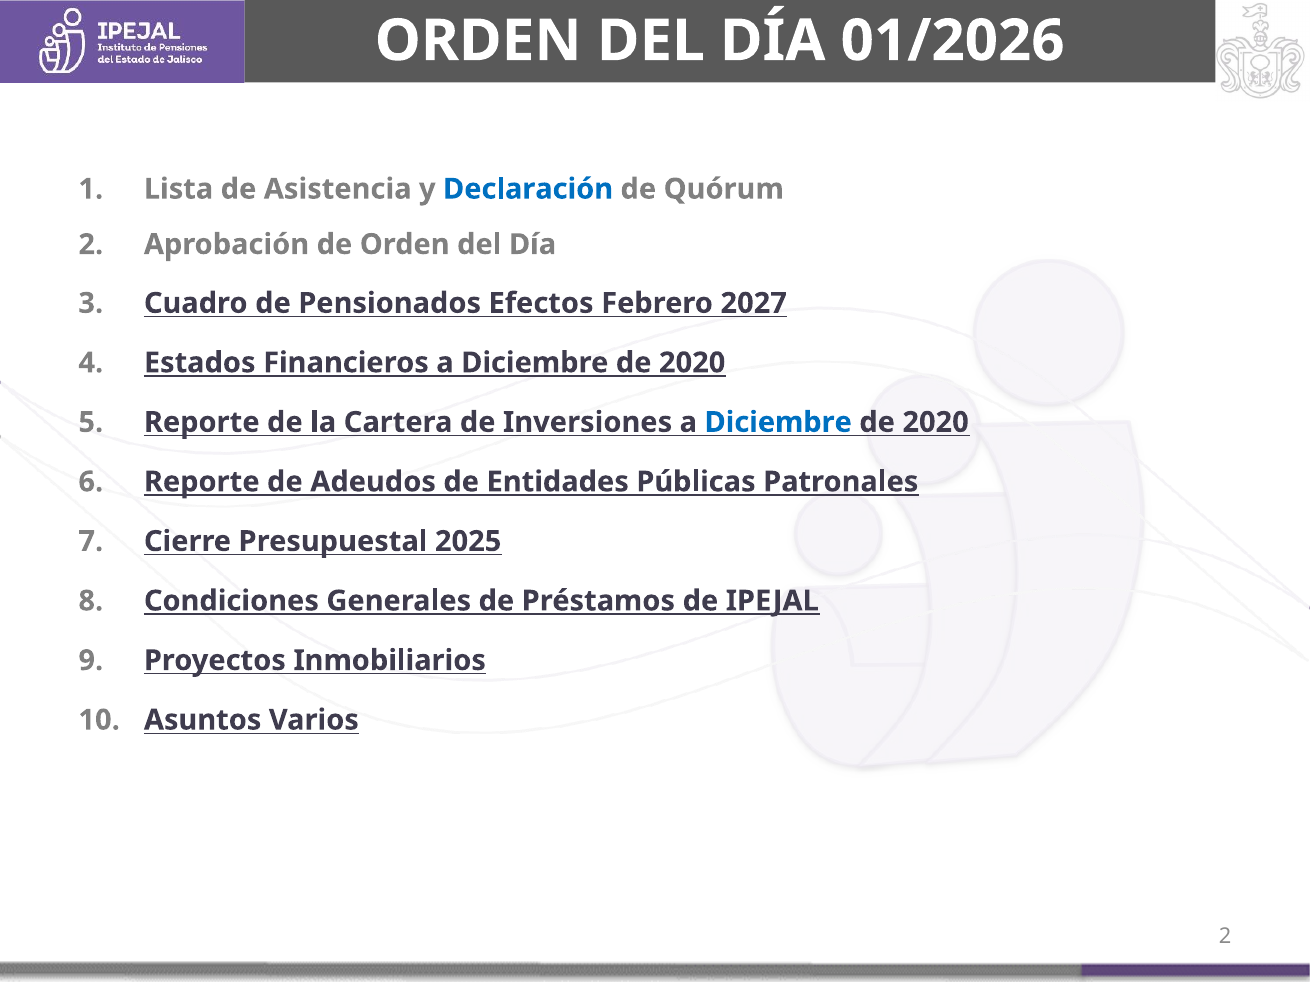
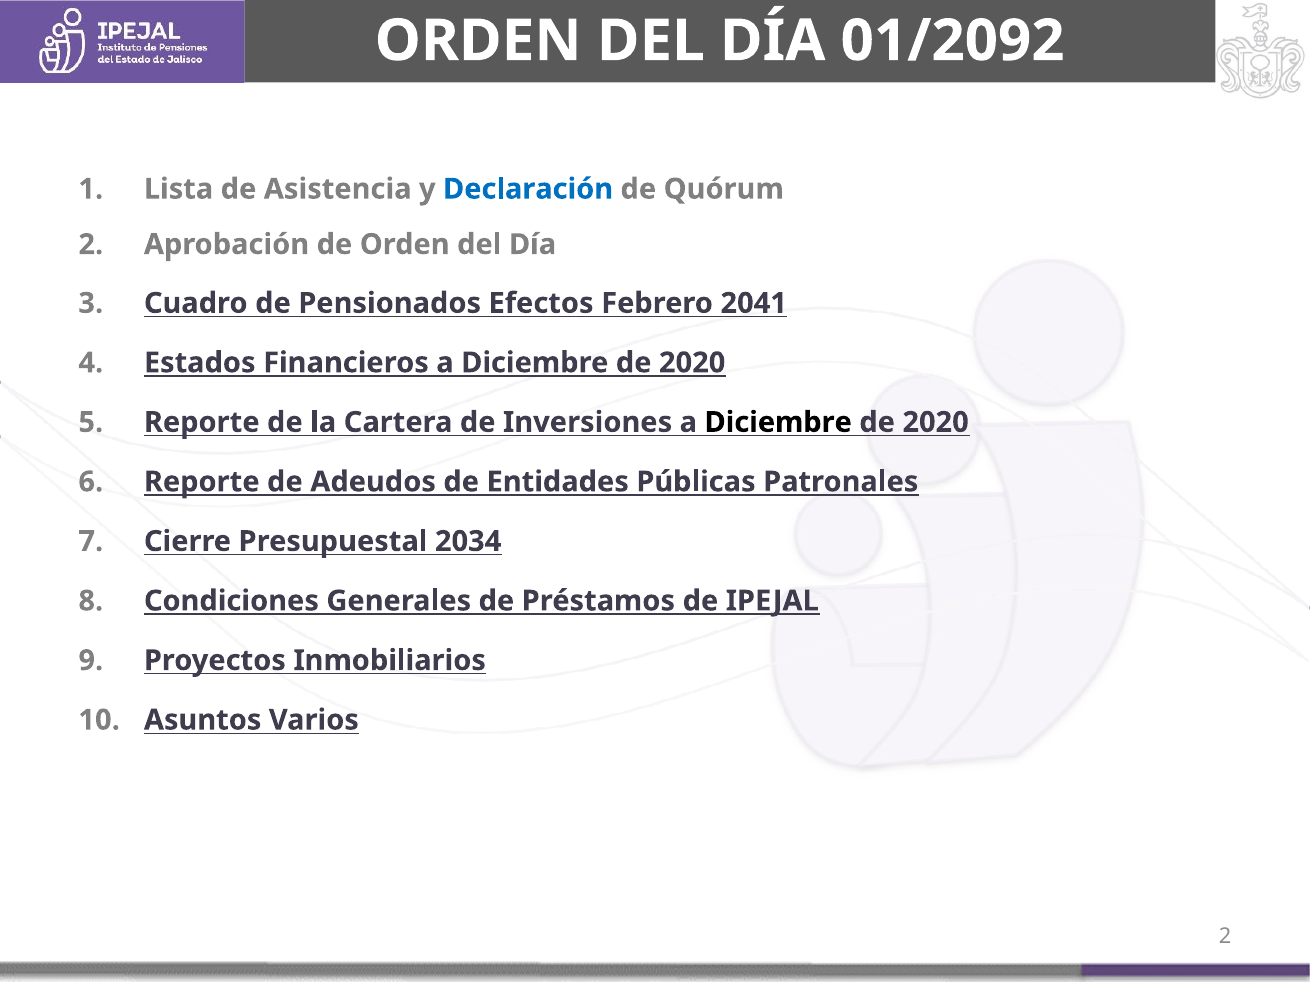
01/2026: 01/2026 -> 01/2092
2027: 2027 -> 2041
Diciembre at (778, 422) colour: blue -> black
2025: 2025 -> 2034
